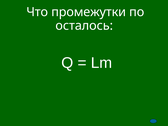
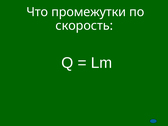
осталось: осталось -> скорость
